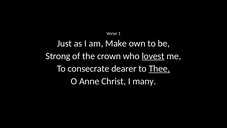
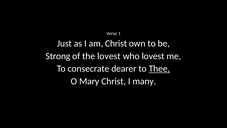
am Make: Make -> Christ
the crown: crown -> lovest
lovest at (153, 56) underline: present -> none
Anne: Anne -> Mary
